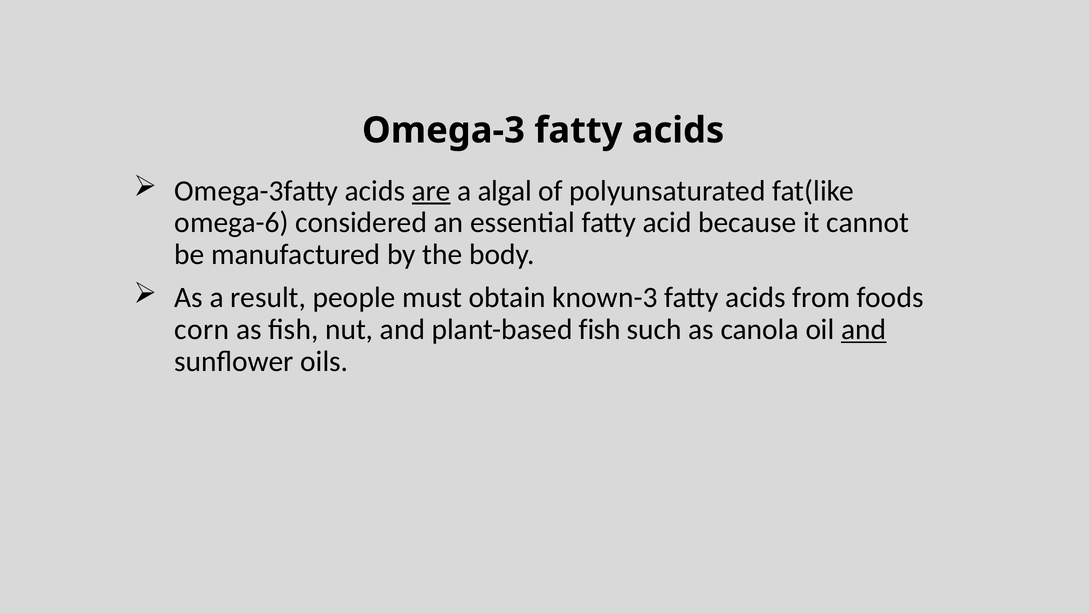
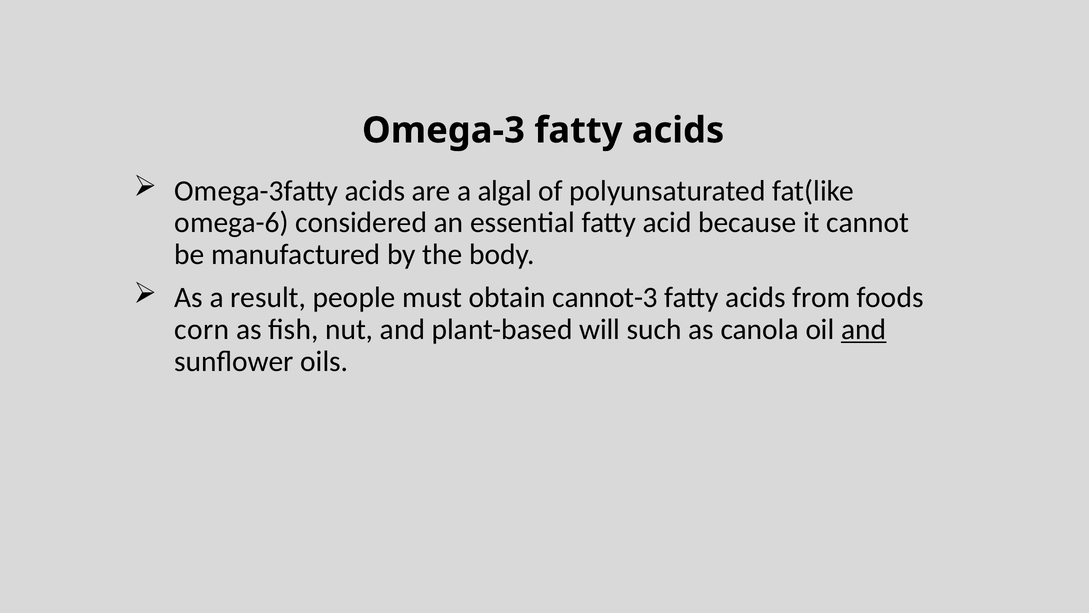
are underline: present -> none
known-3: known-3 -> cannot-3
plant-based fish: fish -> will
